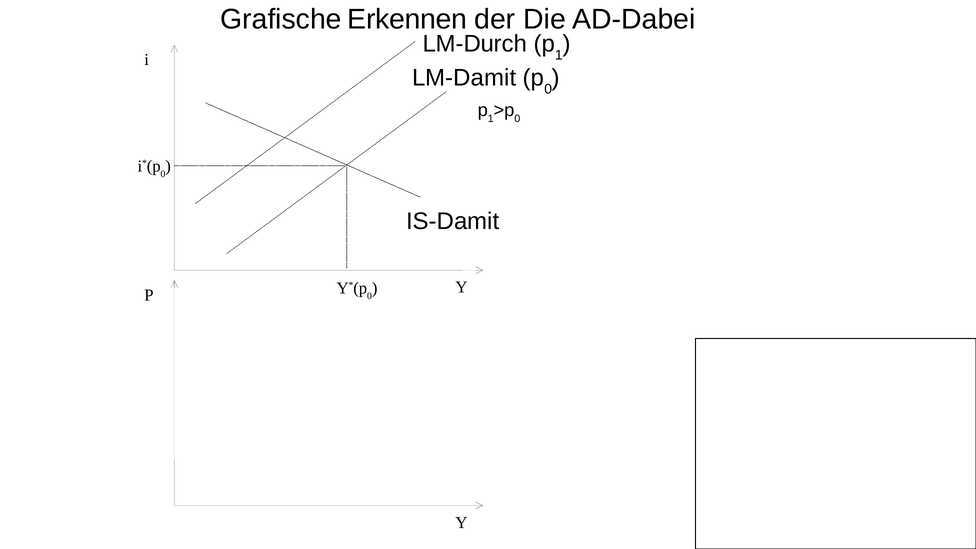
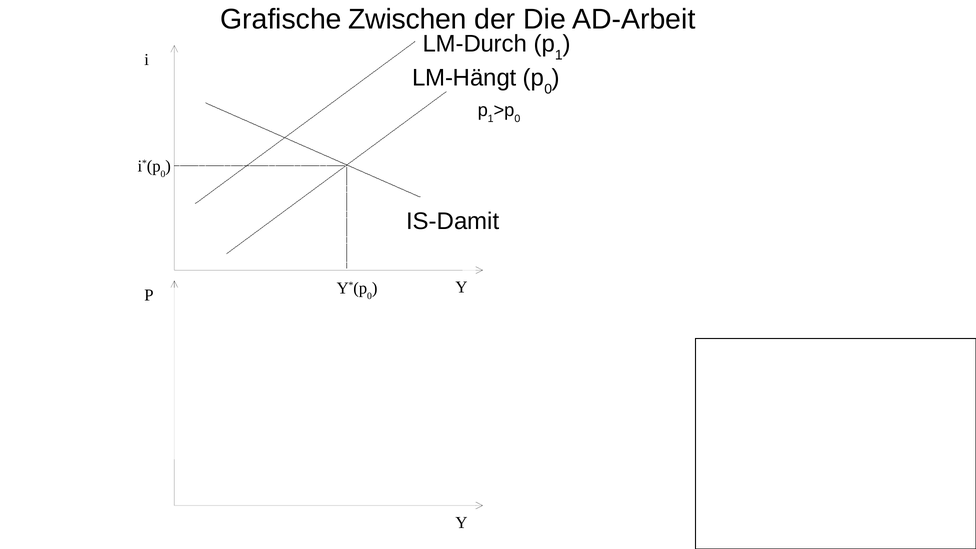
Erkennen: Erkennen -> Zwischen
AD-Dabei: AD-Dabei -> AD-Arbeit
LM-Damit: LM-Damit -> LM-Hängt
